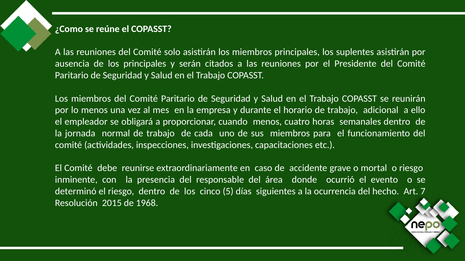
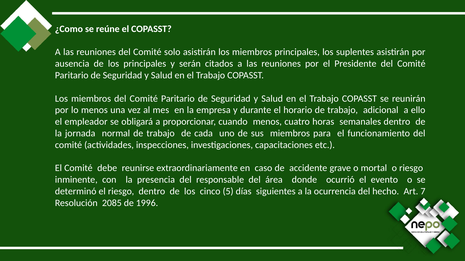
2015: 2015 -> 2085
1968: 1968 -> 1996
